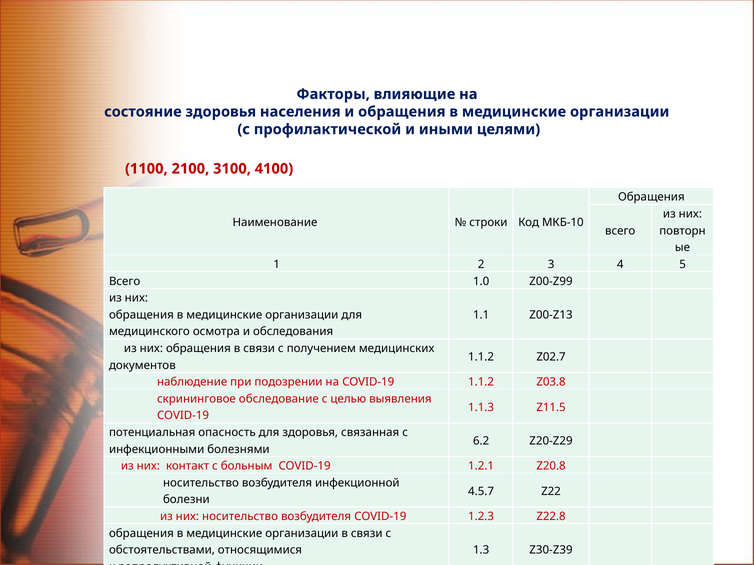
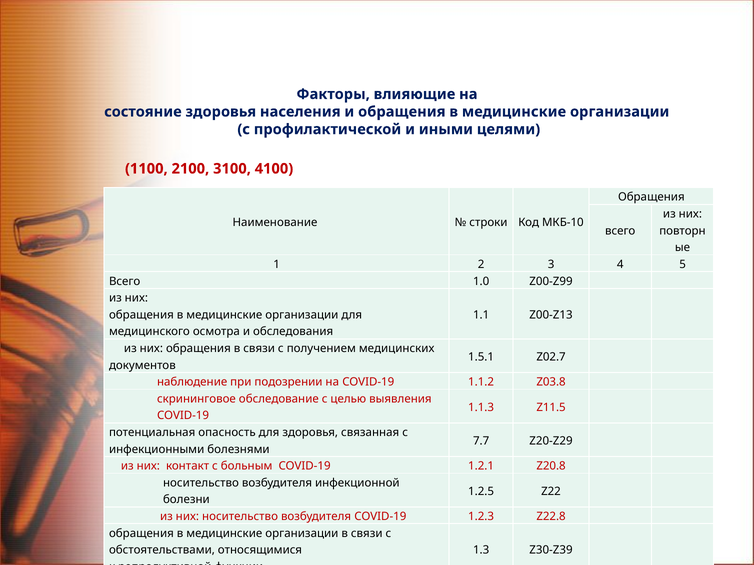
1.1.2 at (481, 357): 1.1.2 -> 1.5.1
6.2: 6.2 -> 7.7
4.5.7: 4.5.7 -> 1.2.5
